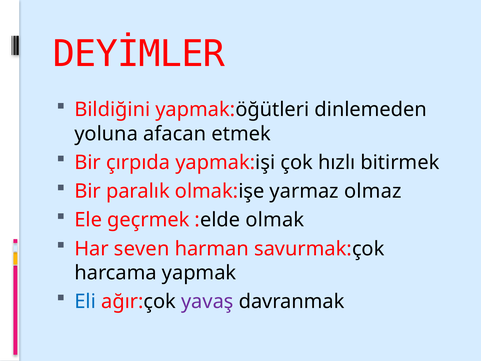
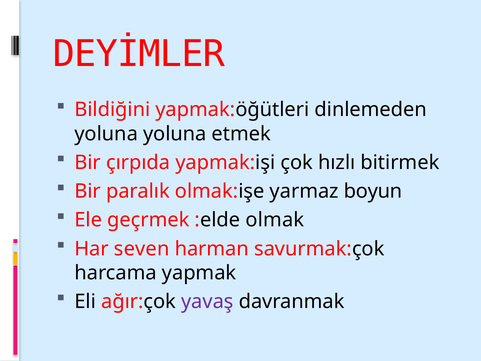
yoluna afacan: afacan -> yoluna
olmaz: olmaz -> boyun
Eli colour: blue -> black
